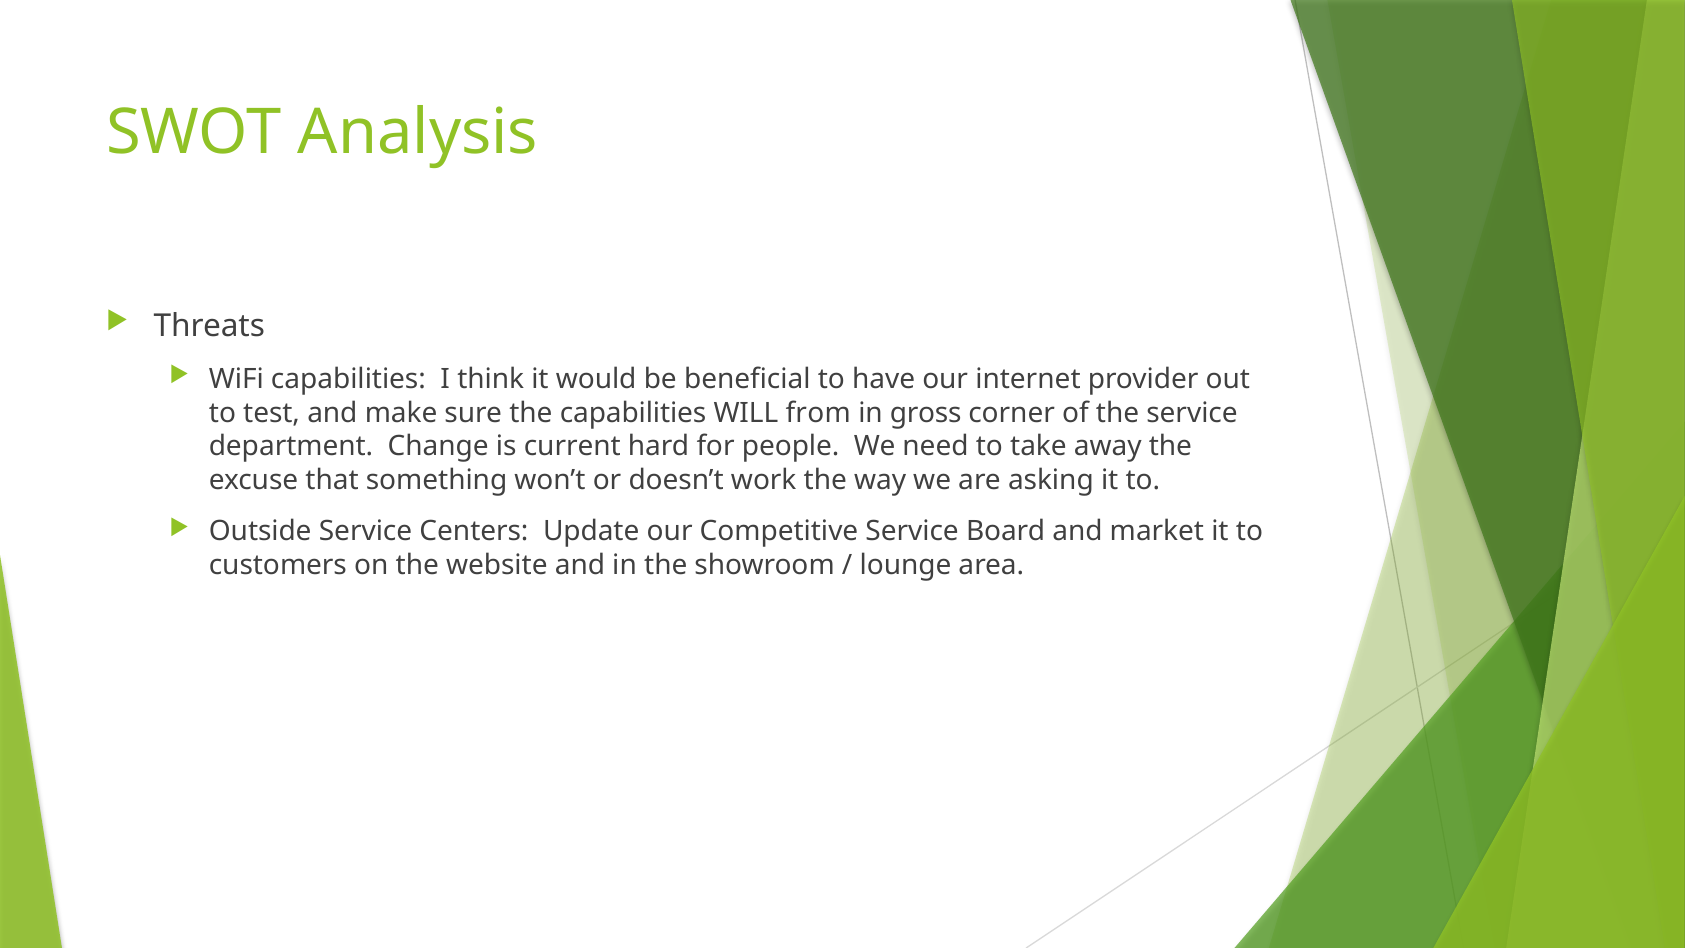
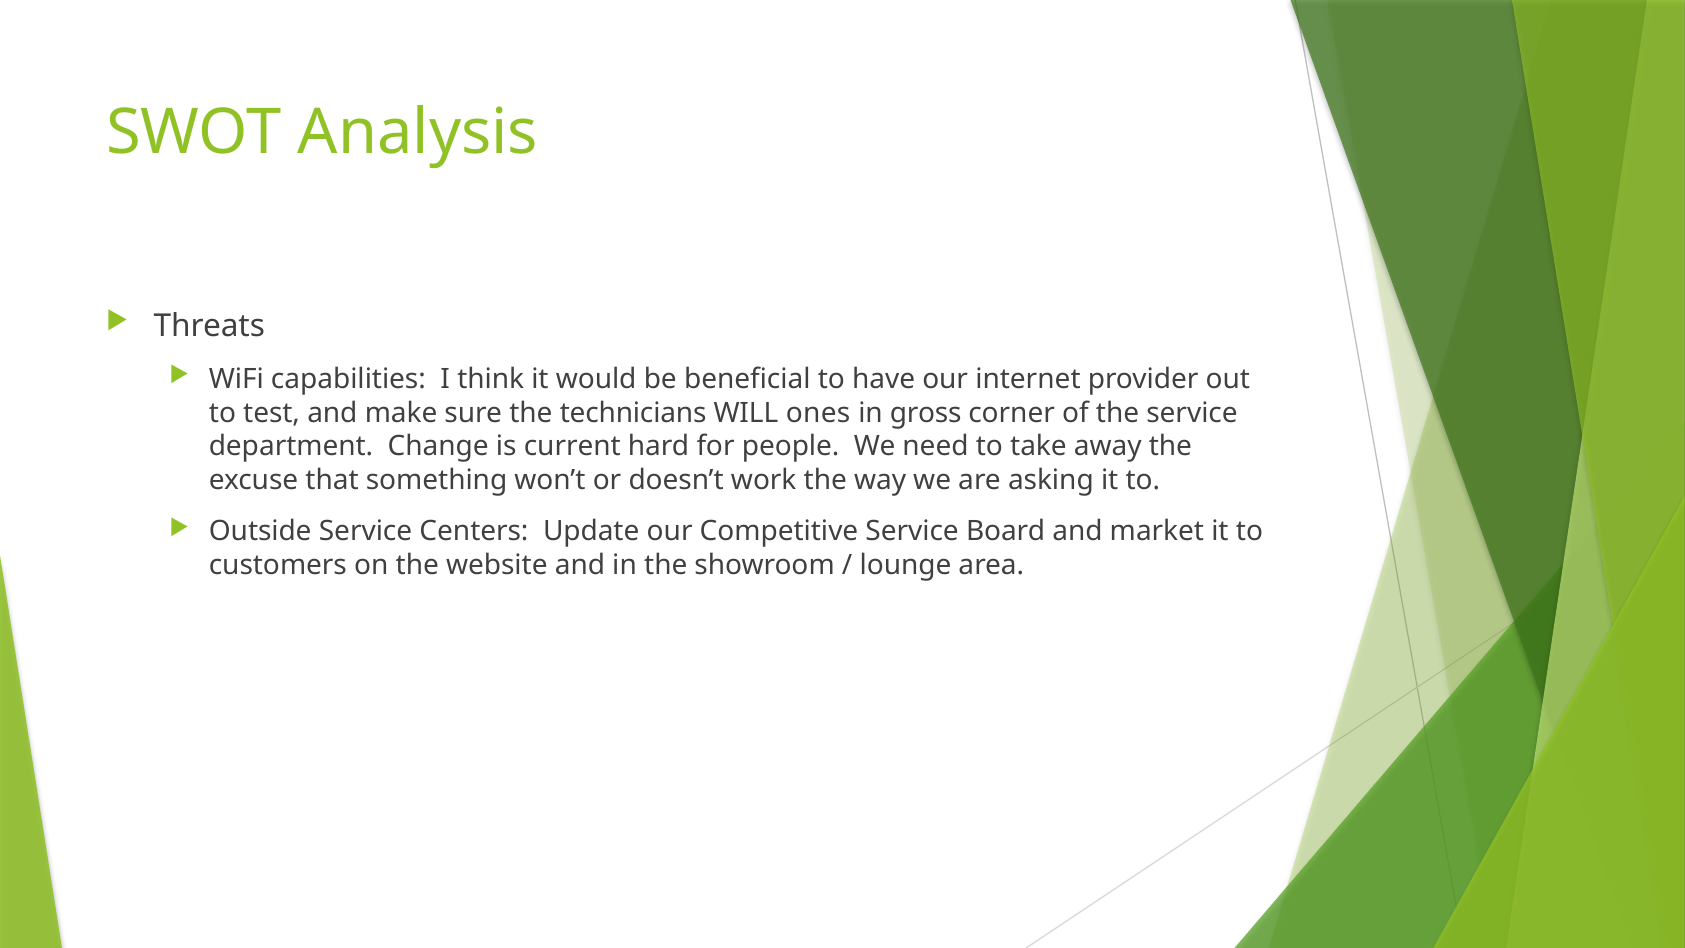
the capabilities: capabilities -> technicians
from: from -> ones
